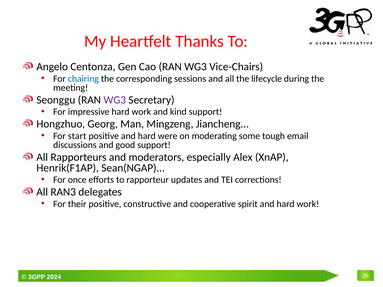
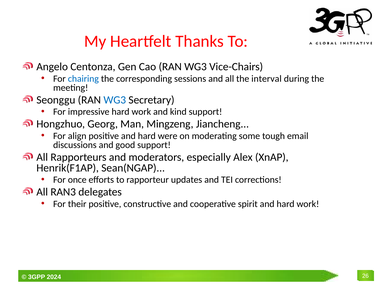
lifecycle: lifecycle -> interval
WG3 at (115, 100) colour: purple -> blue
start: start -> align
